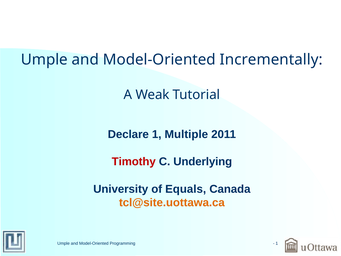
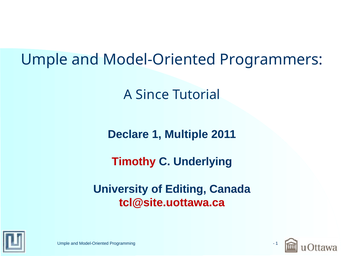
Incrementally: Incrementally -> Programmers
Weak: Weak -> Since
Equals: Equals -> Editing
tcl@site.uottawa.ca colour: orange -> red
